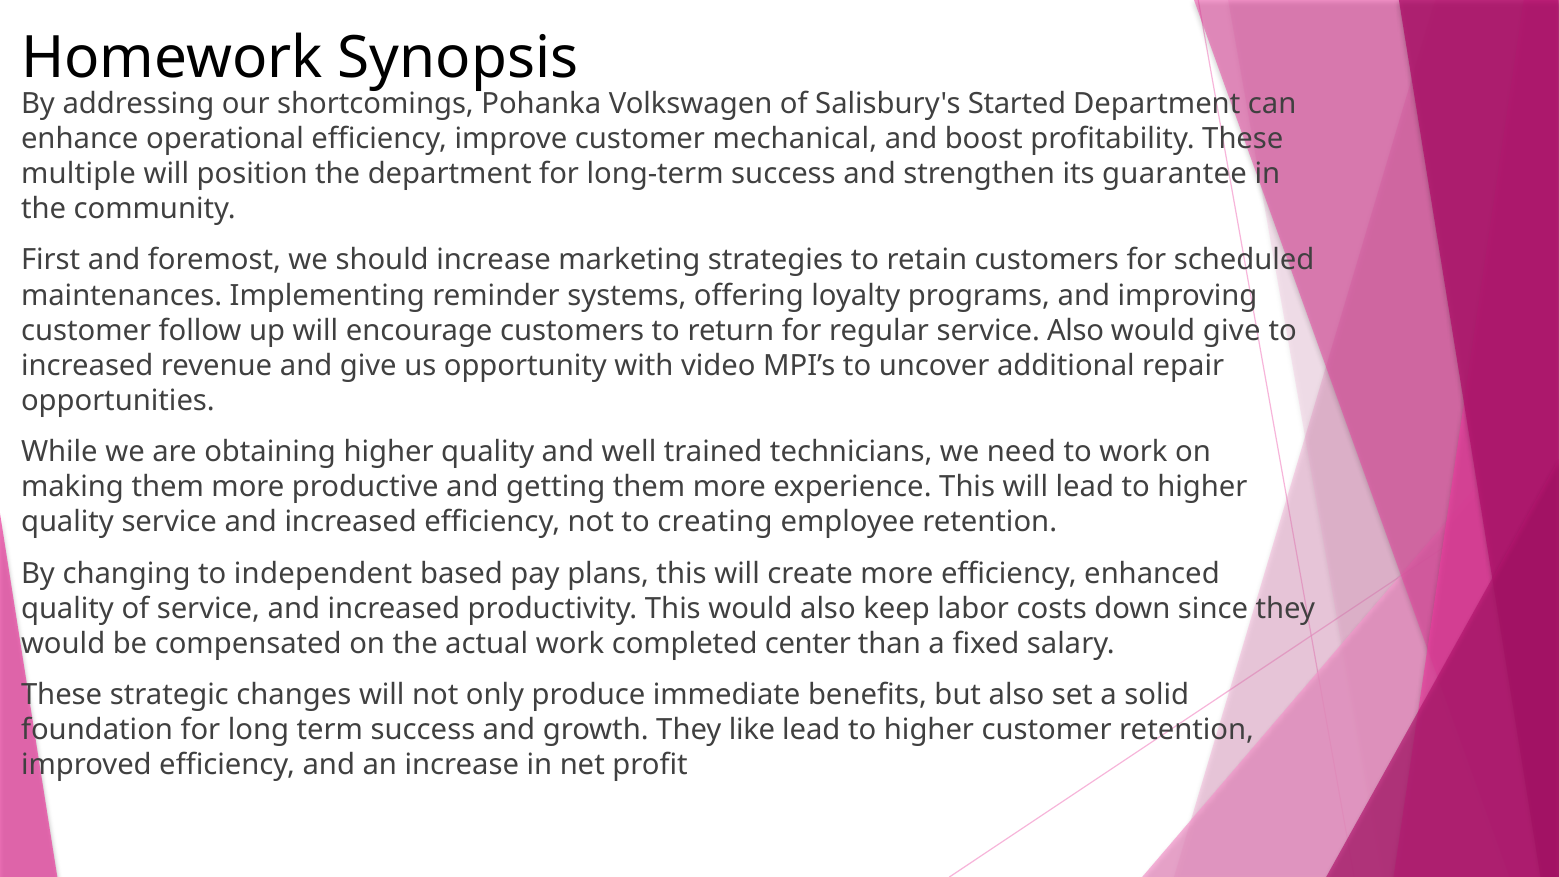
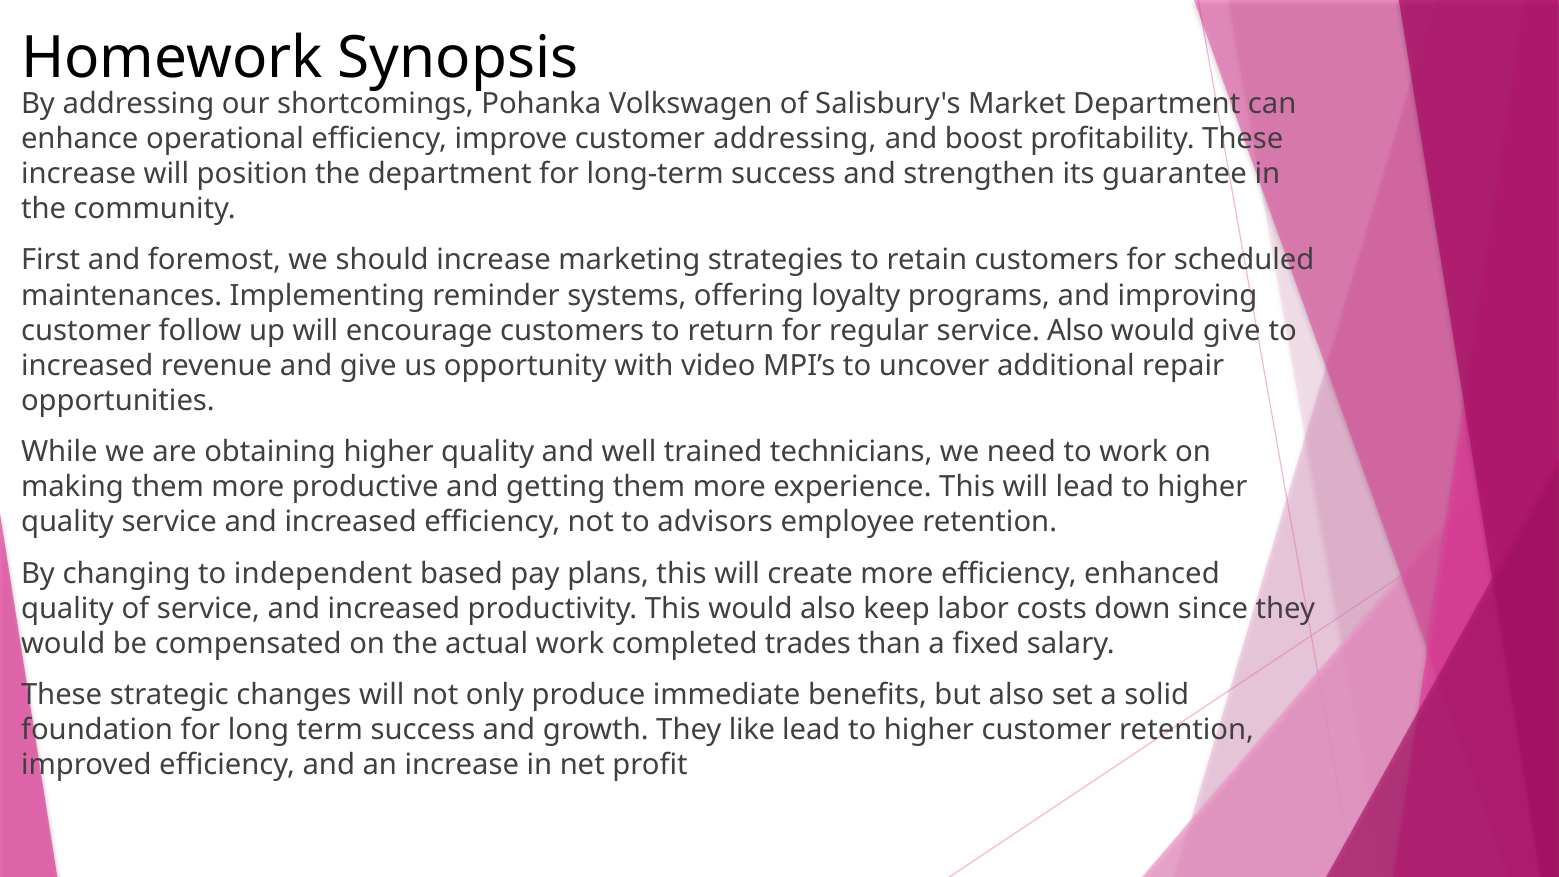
Started: Started -> Market
customer mechanical: mechanical -> addressing
multiple at (78, 174): multiple -> increase
creating: creating -> advisors
center: center -> trades
